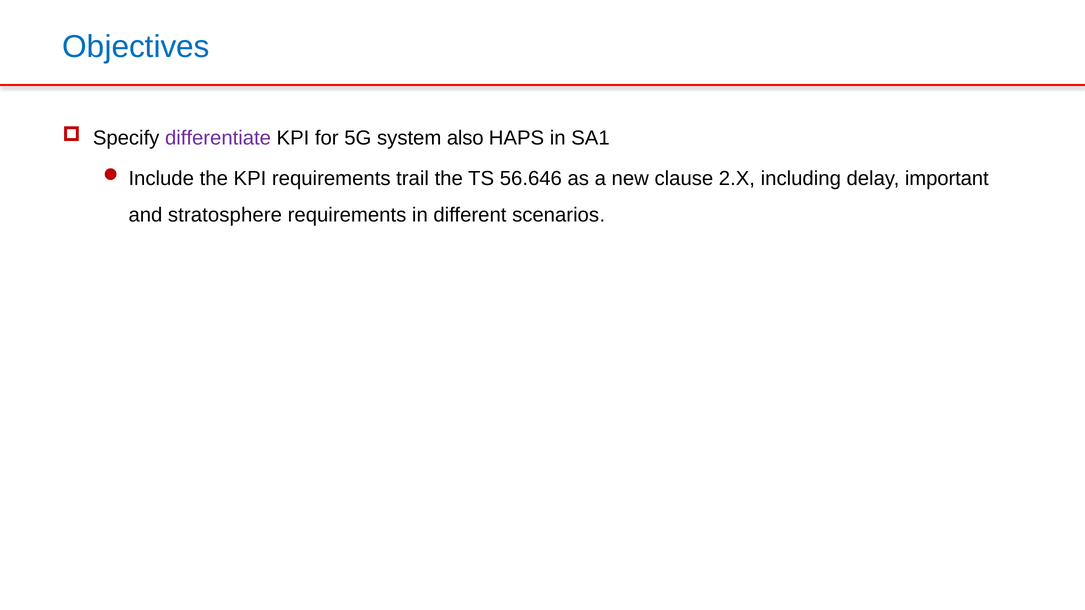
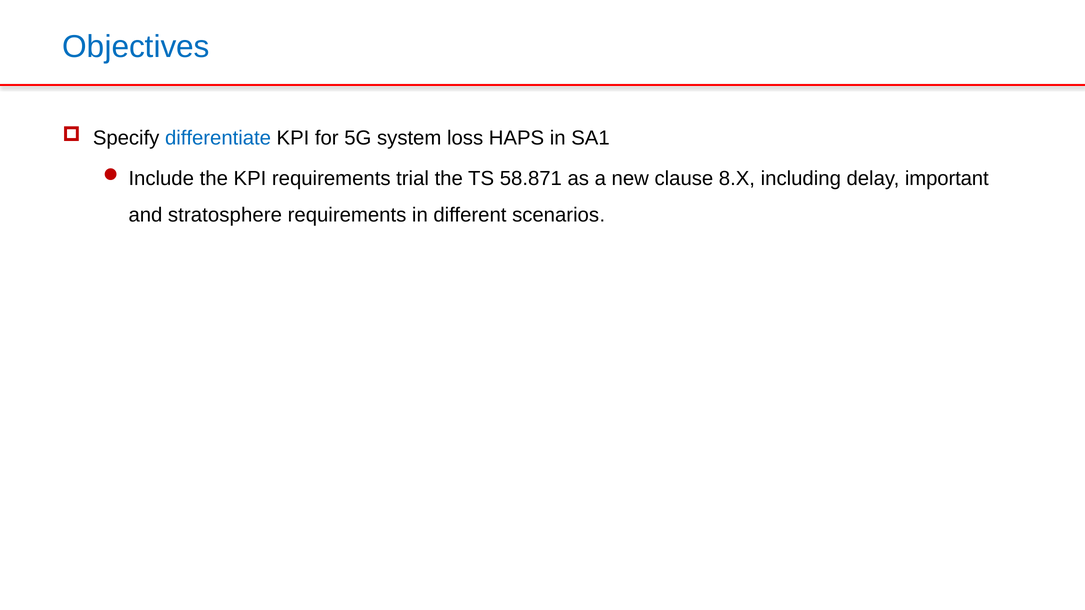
differentiate colour: purple -> blue
also: also -> loss
trail: trail -> trial
56.646: 56.646 -> 58.871
2.X: 2.X -> 8.X
